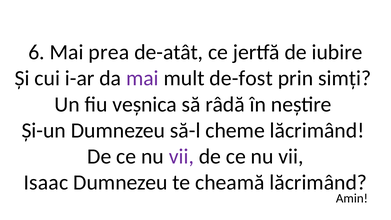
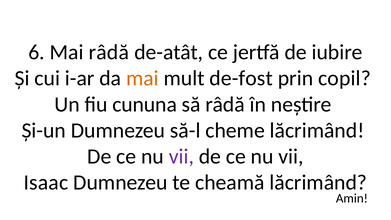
Mai prea: prea -> râdă
mai at (142, 78) colour: purple -> orange
simți: simți -> copil
veșnica: veșnica -> cununa
